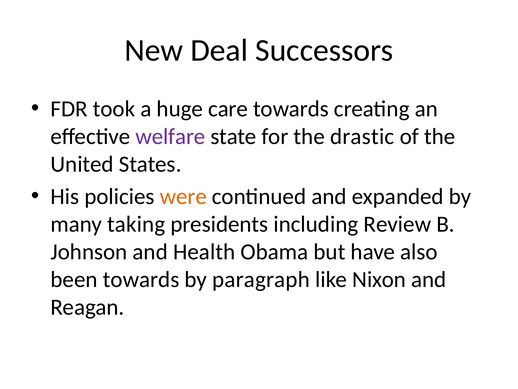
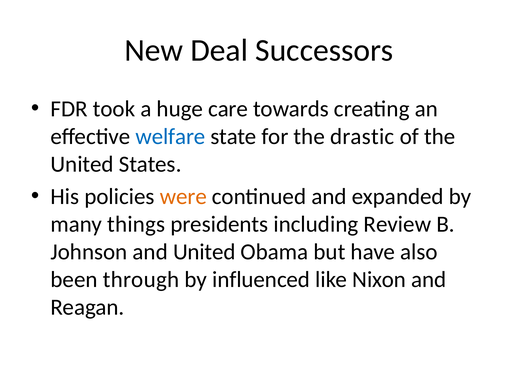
welfare colour: purple -> blue
taking: taking -> things
and Health: Health -> United
been towards: towards -> through
paragraph: paragraph -> influenced
